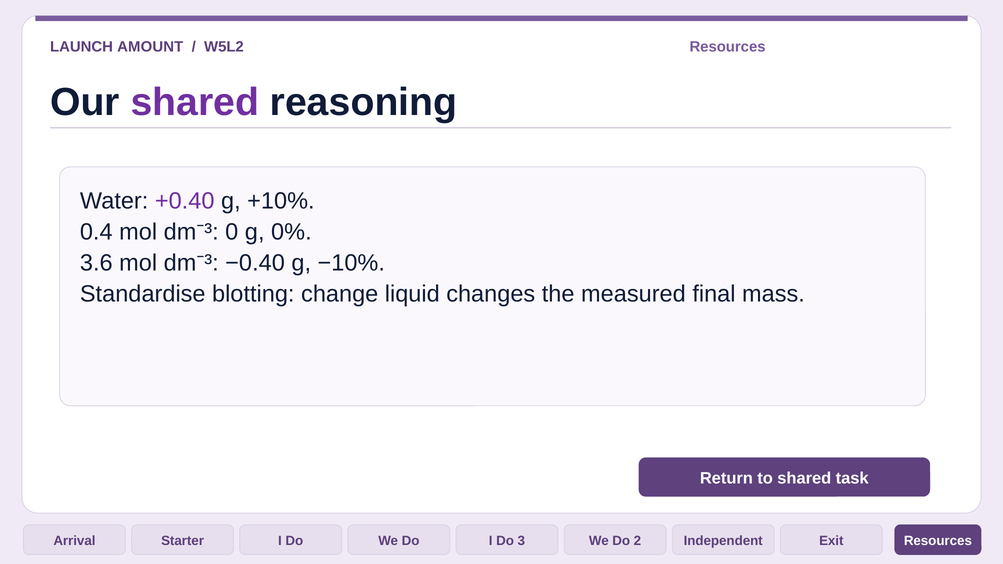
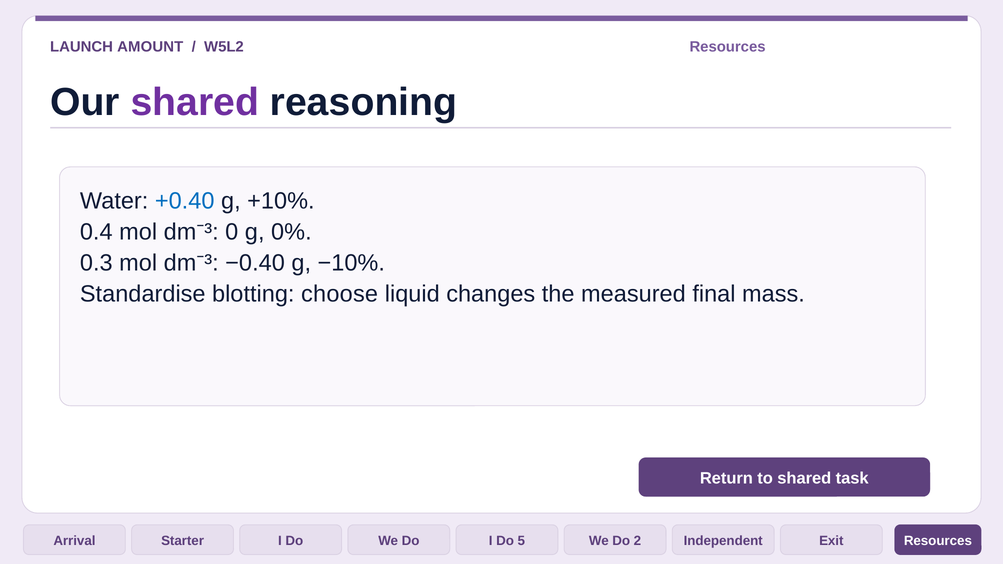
+0.40 colour: purple -> blue
3.6: 3.6 -> 0.3
change: change -> choose
3: 3 -> 5
